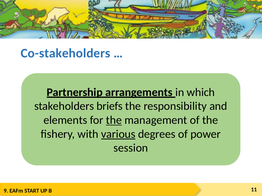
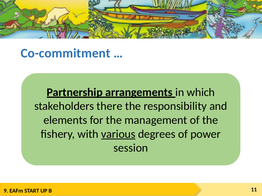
Co-stakeholders: Co-stakeholders -> Co-commitment
briefs: briefs -> there
the at (114, 120) underline: present -> none
